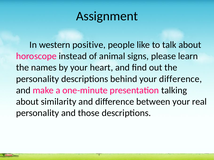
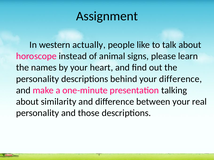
positive: positive -> actually
